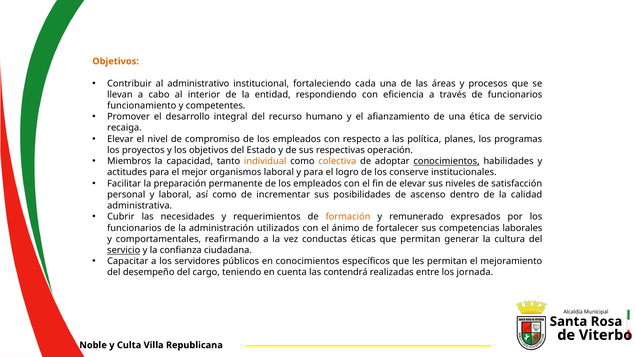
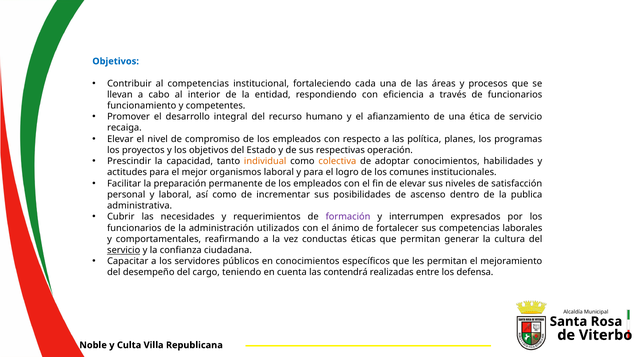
Objetivos at (116, 61) colour: orange -> blue
al administrativo: administrativo -> competencias
Miembros: Miembros -> Prescindir
conocimientos at (447, 161) underline: present -> none
conserve: conserve -> comunes
calidad: calidad -> publica
formación colour: orange -> purple
remunerado: remunerado -> interrumpen
jornada: jornada -> defensa
